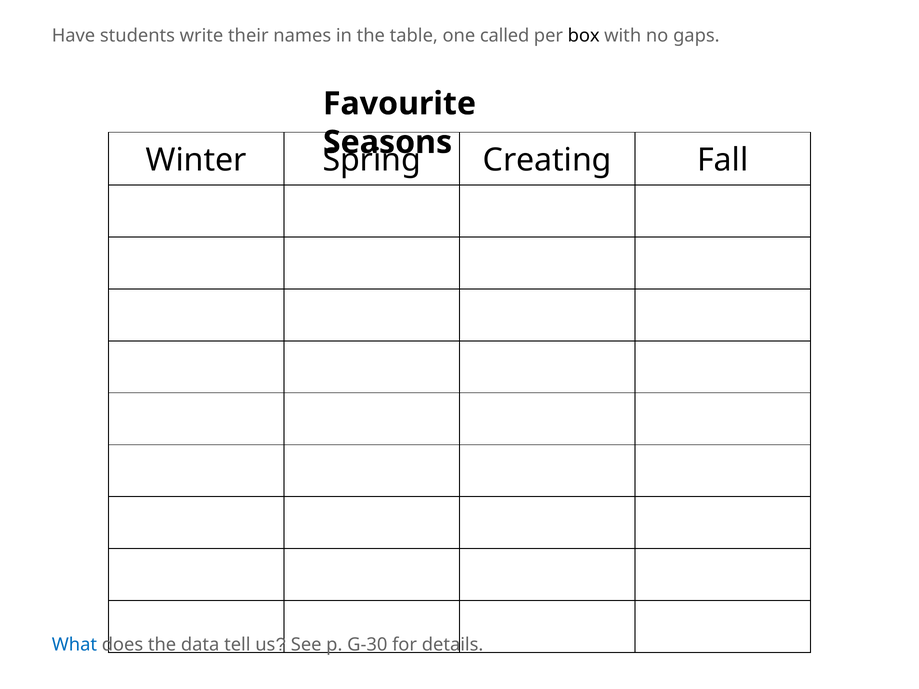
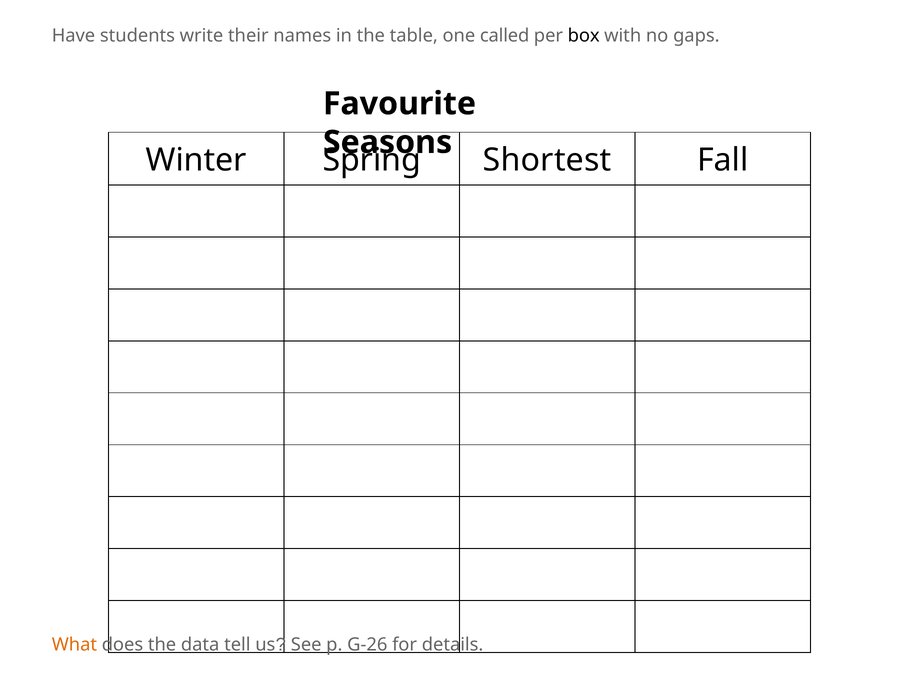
Creating: Creating -> Shortest
What colour: blue -> orange
G-30: G-30 -> G-26
